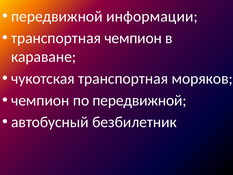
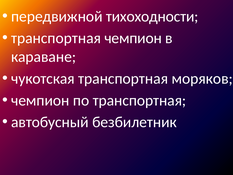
информации: информации -> тихоходности
по передвижной: передвижной -> транспортная
